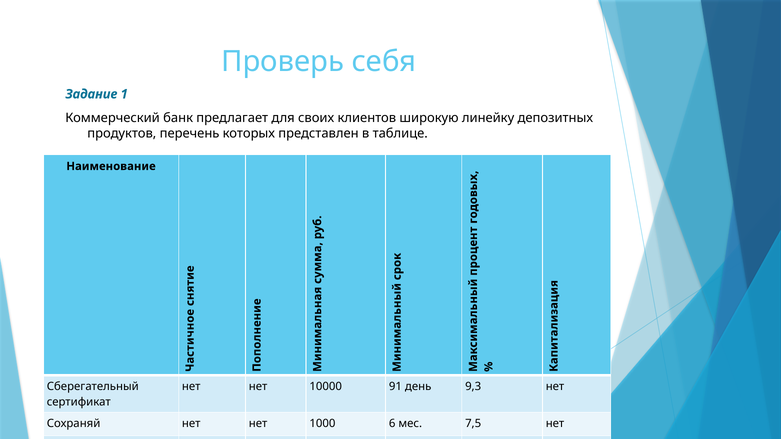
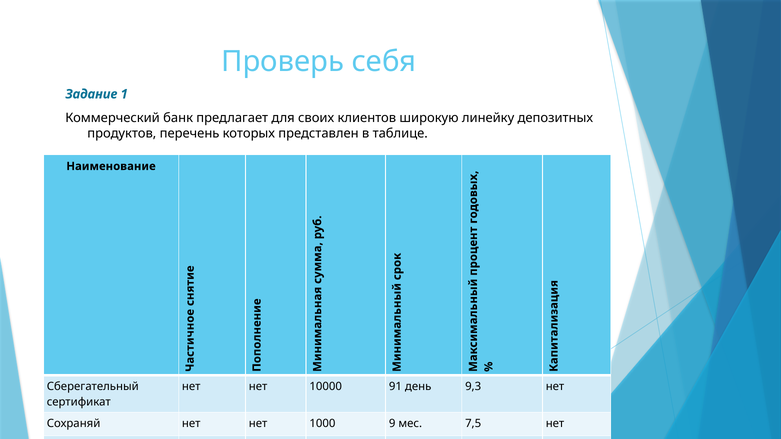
6: 6 -> 9
